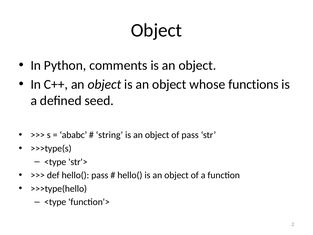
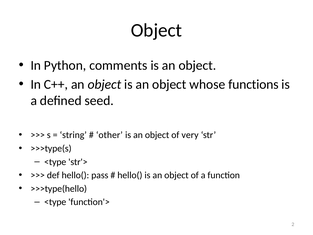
ababc: ababc -> string
string: string -> other
of pass: pass -> very
